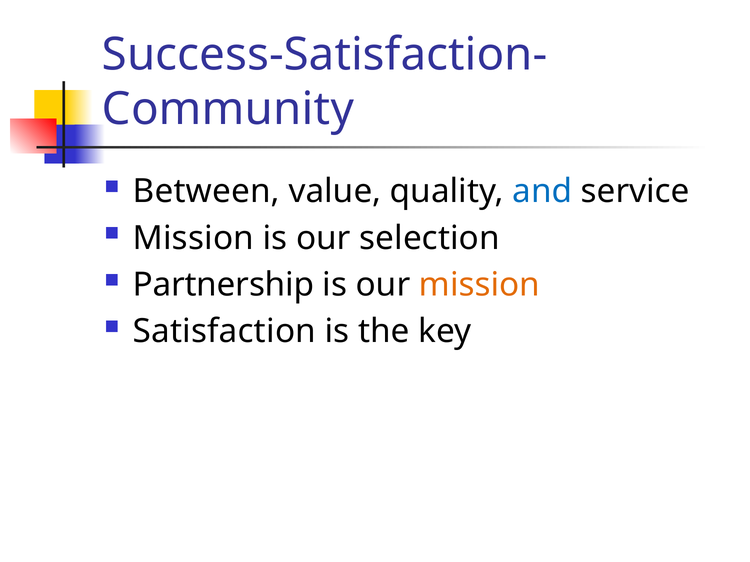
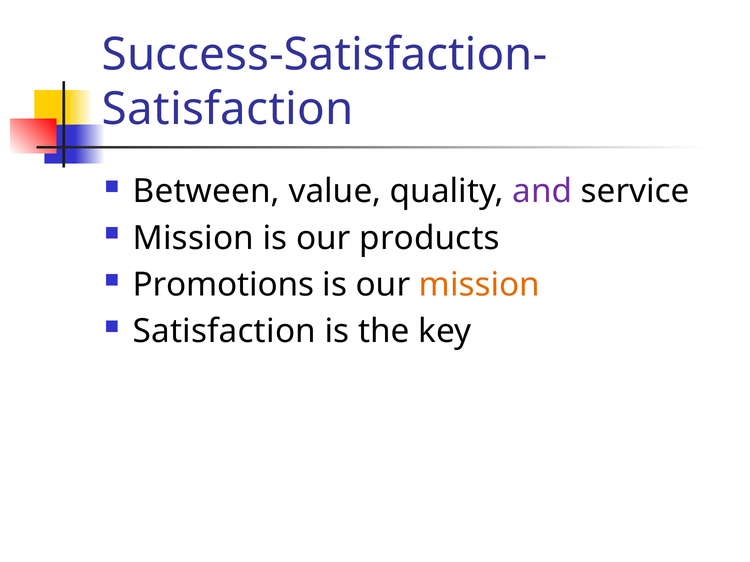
Community at (228, 109): Community -> Satisfaction
and colour: blue -> purple
selection: selection -> products
Partnership: Partnership -> Promotions
